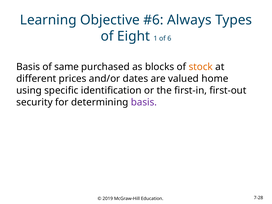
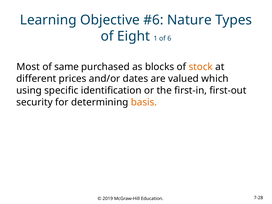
Always: Always -> Nature
Basis at (28, 67): Basis -> Most
home: home -> which
basis at (144, 102) colour: purple -> orange
